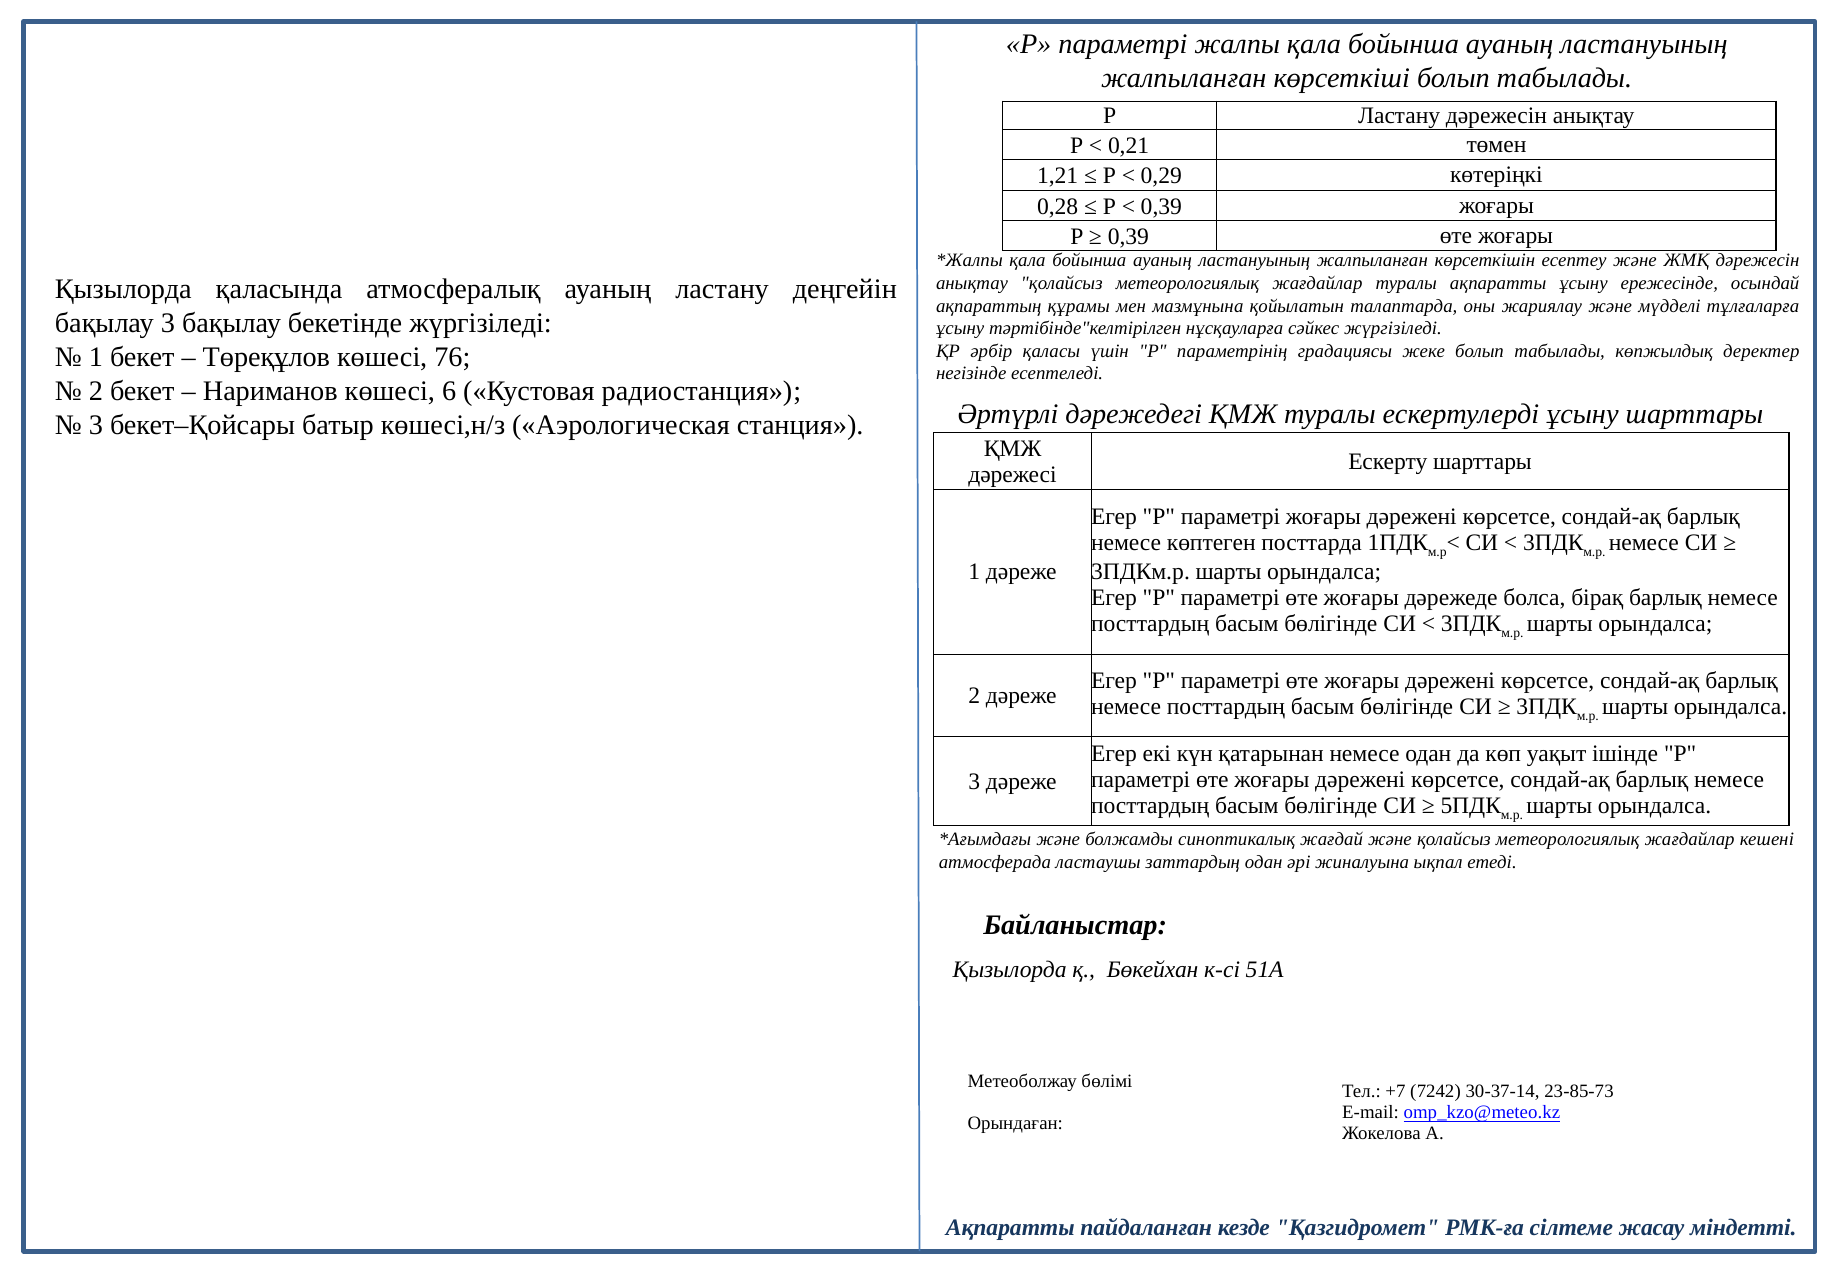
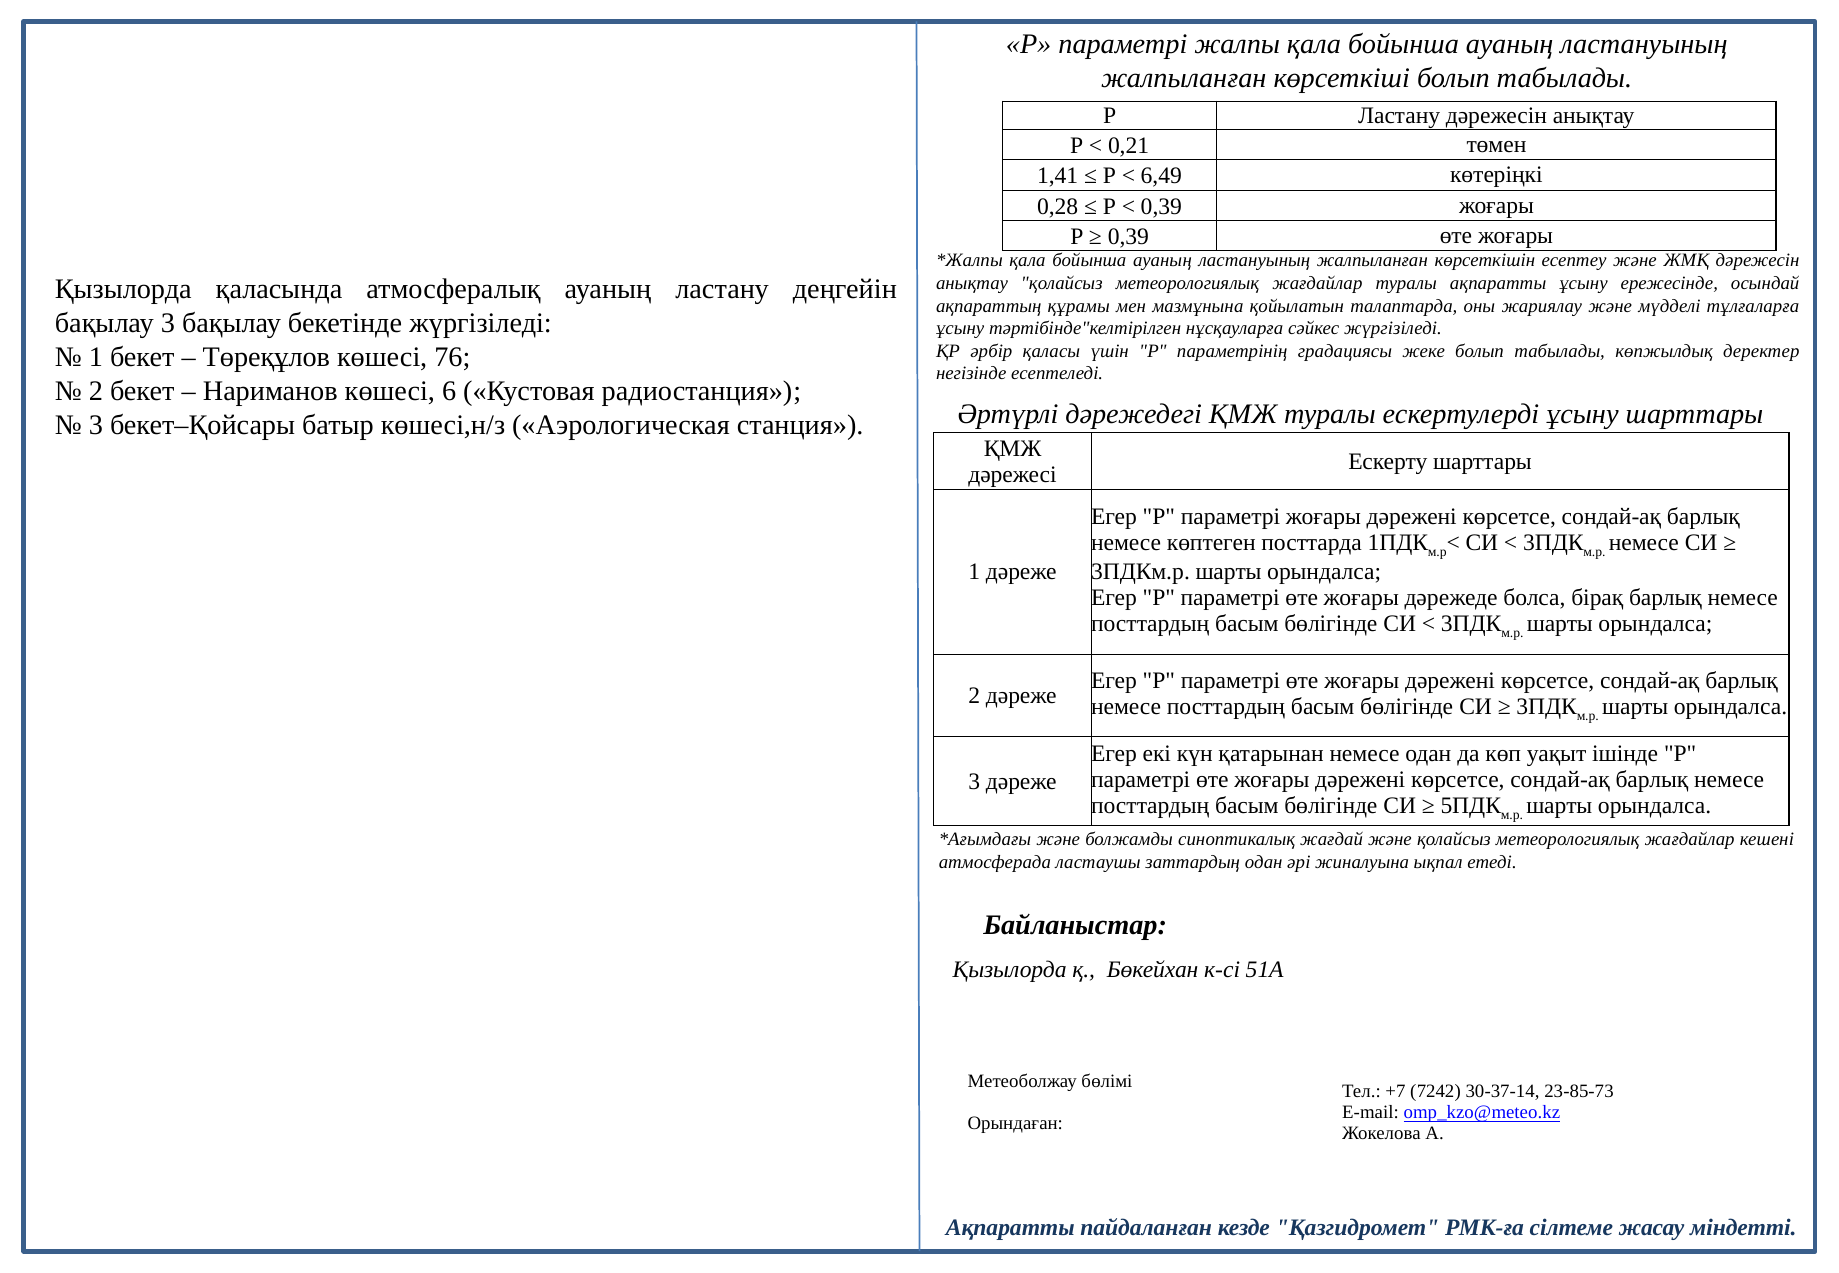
1,21: 1,21 -> 1,41
0,29: 0,29 -> 6,49
